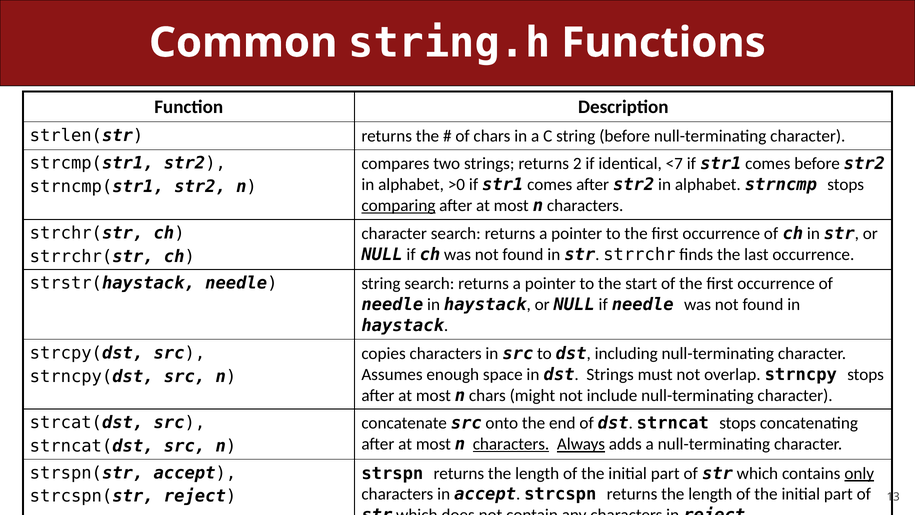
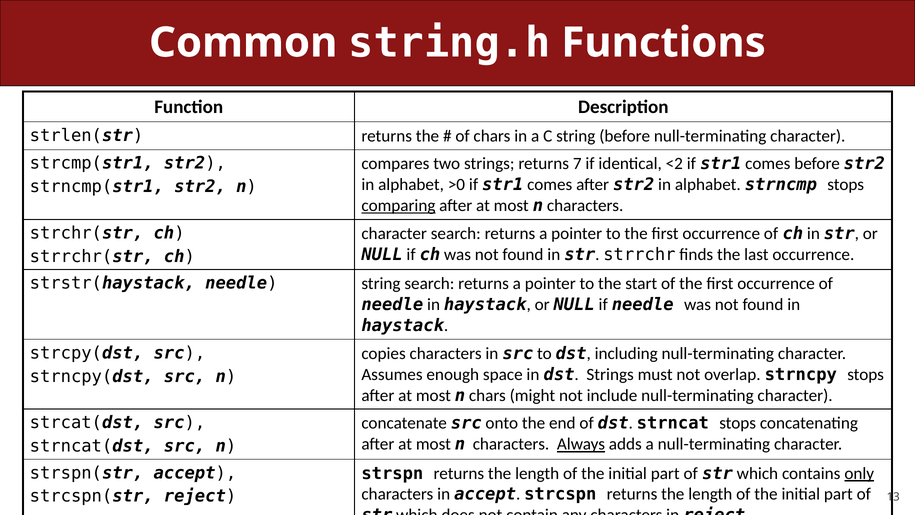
2: 2 -> 7
<7: <7 -> <2
characters at (511, 444) underline: present -> none
